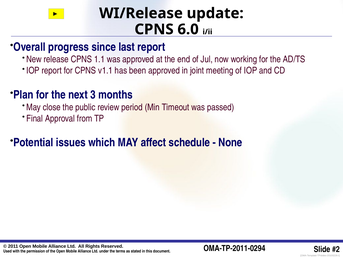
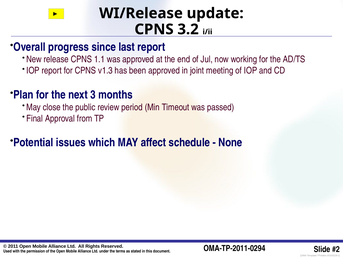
6.0: 6.0 -> 3.2
v1.1: v1.1 -> v1.3
